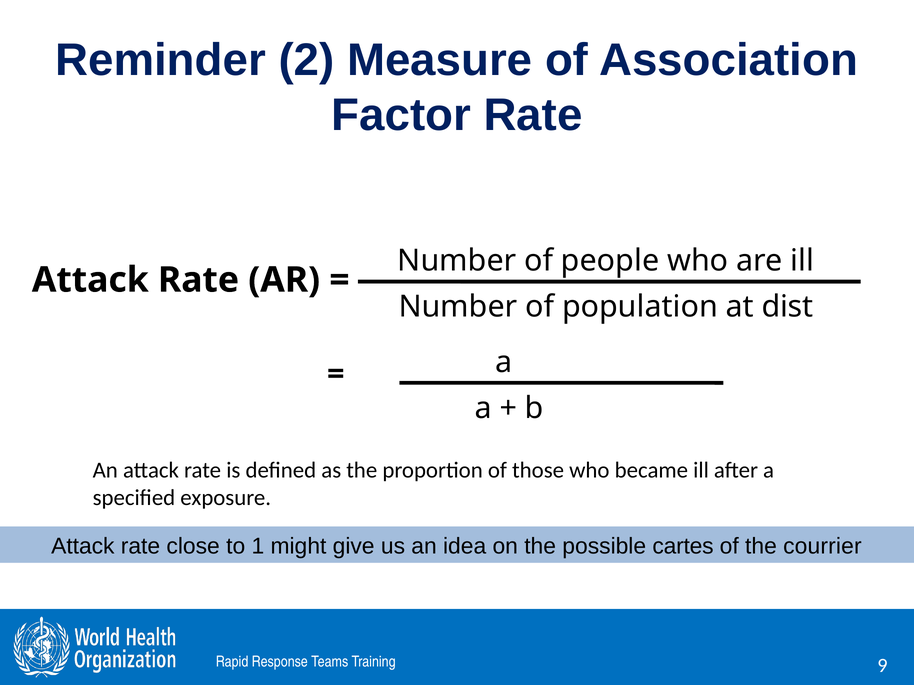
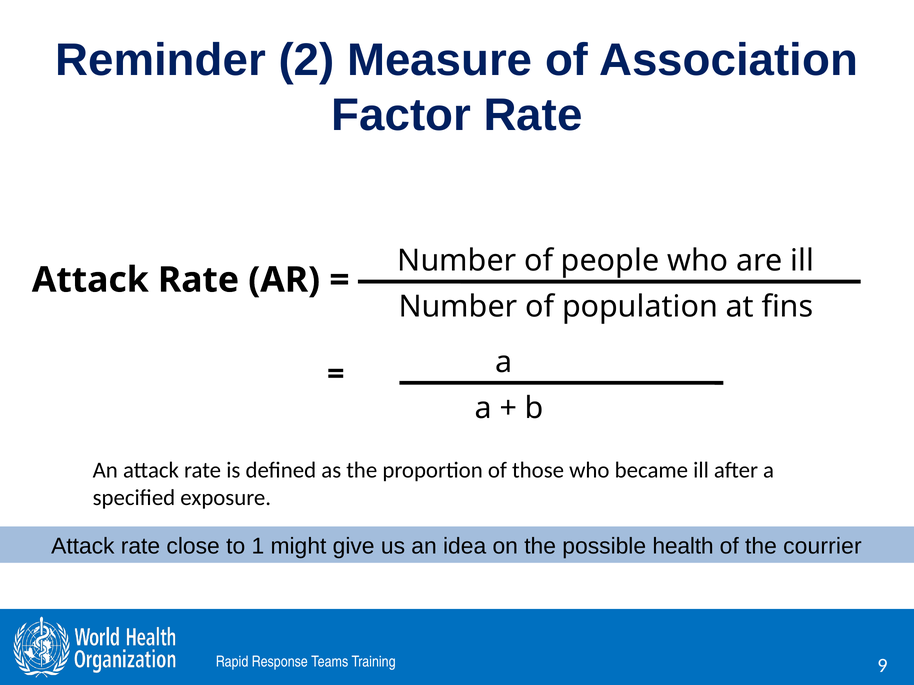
dist: dist -> fins
cartes: cartes -> health
